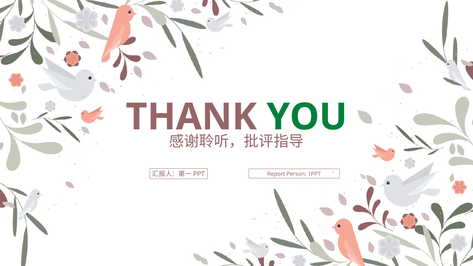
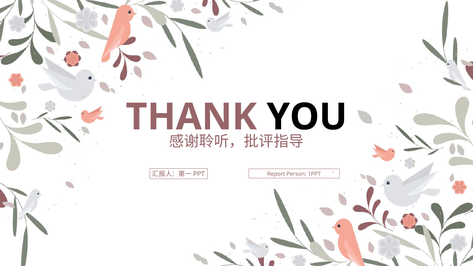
YOU colour: green -> black
